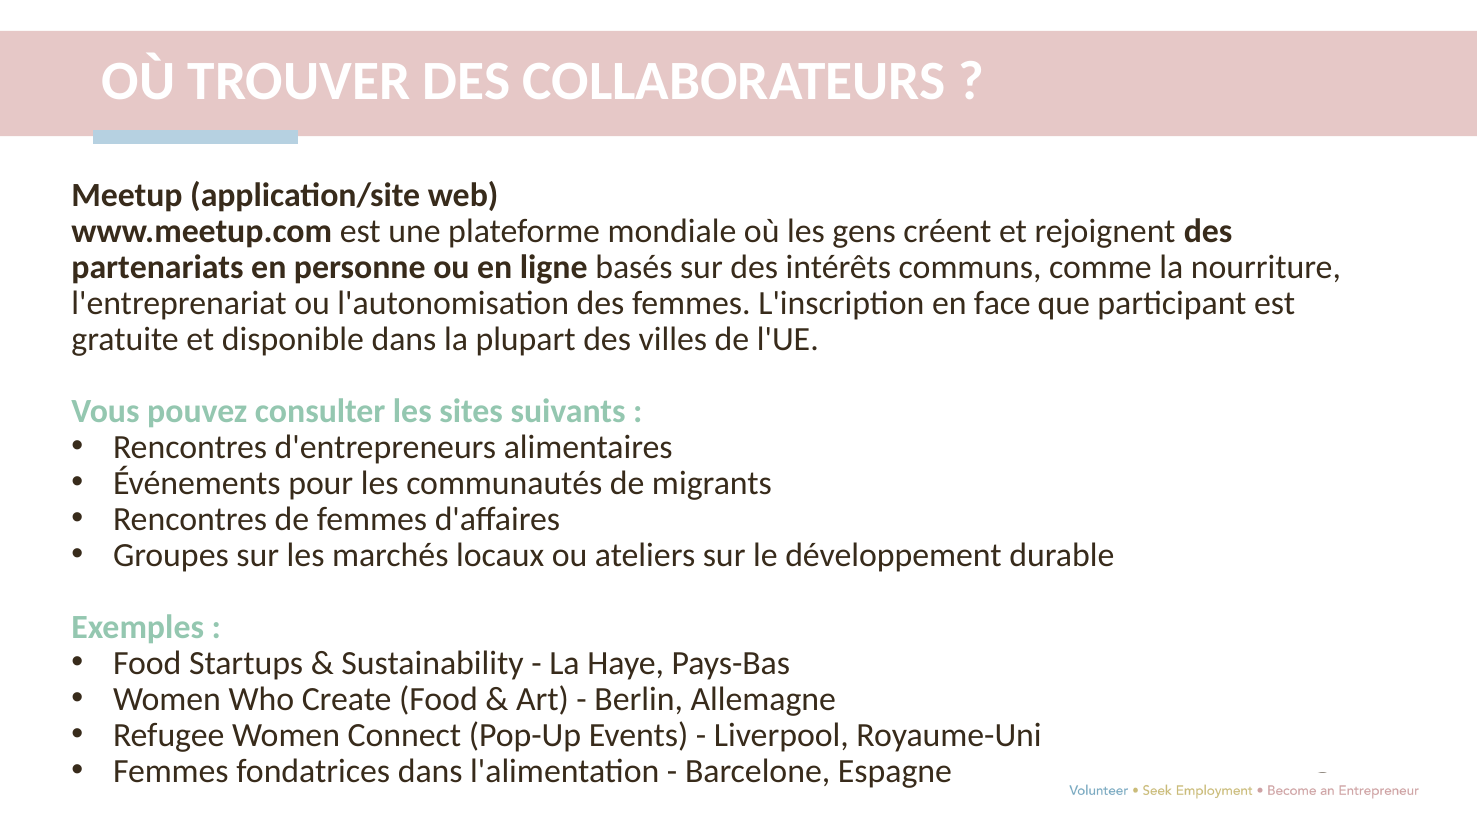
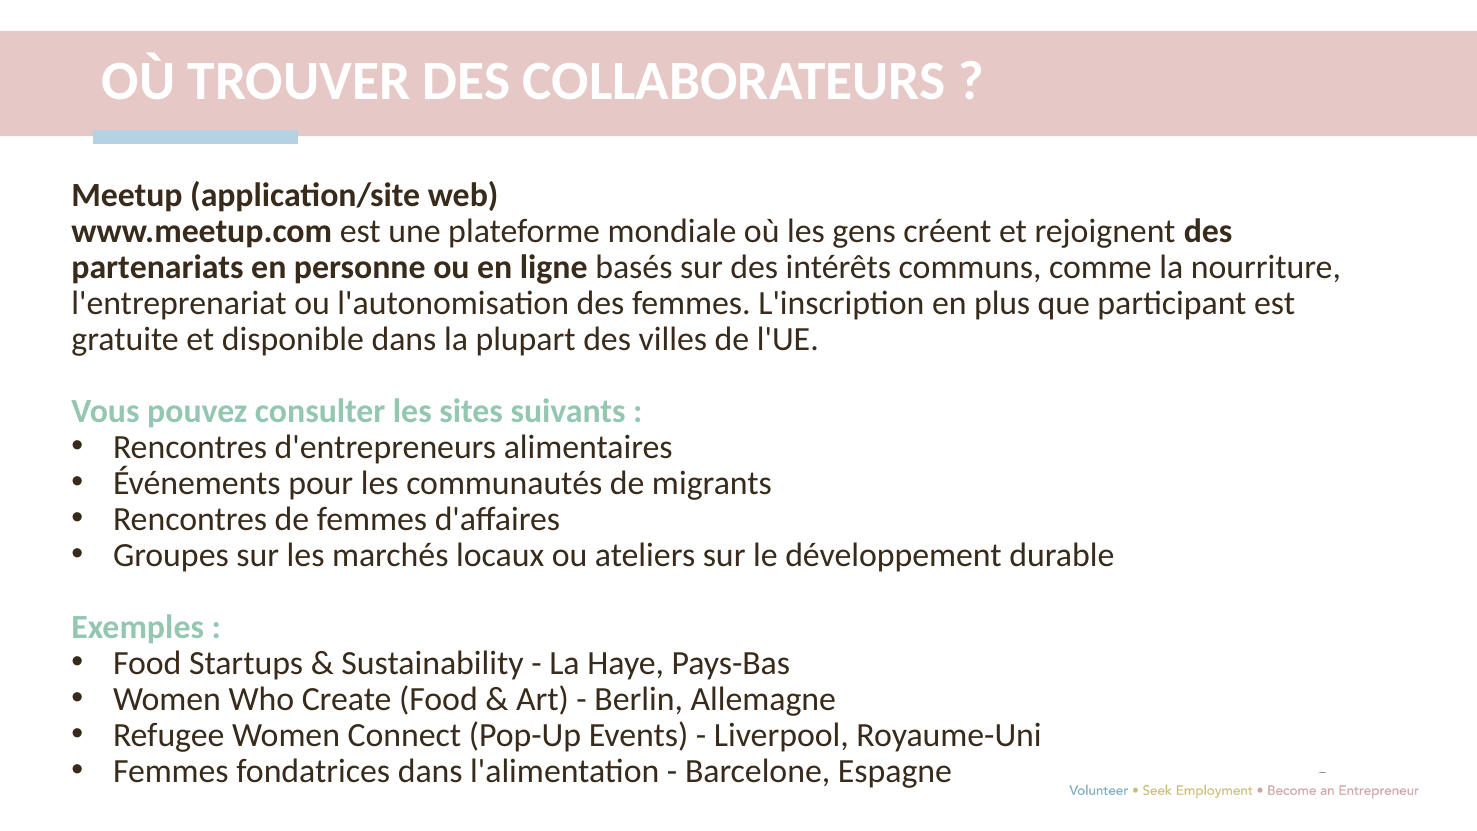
face: face -> plus
